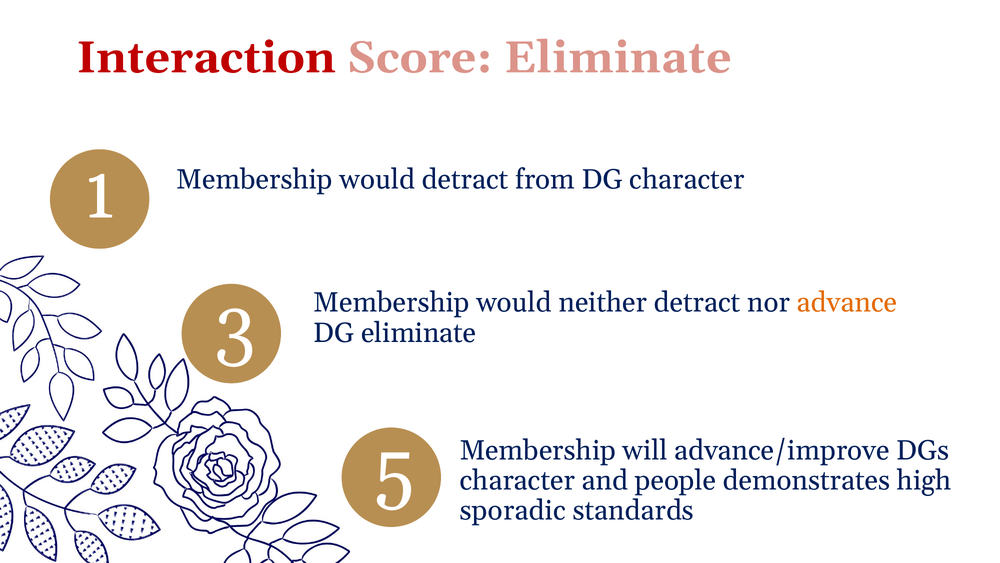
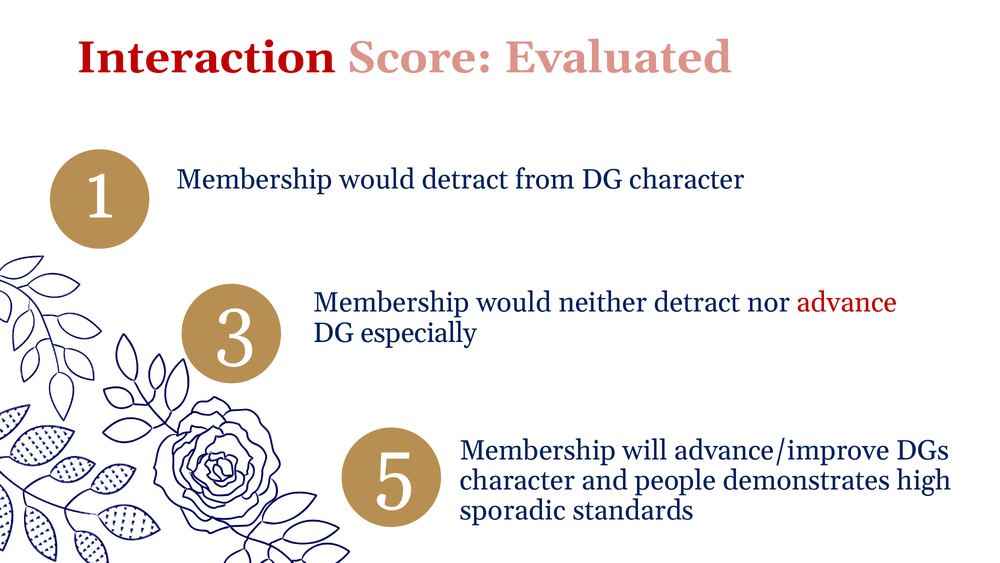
Score Eliminate: Eliminate -> Evaluated
advance colour: orange -> red
DG eliminate: eliminate -> especially
